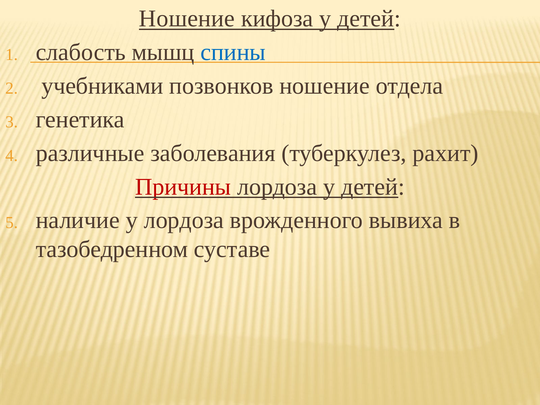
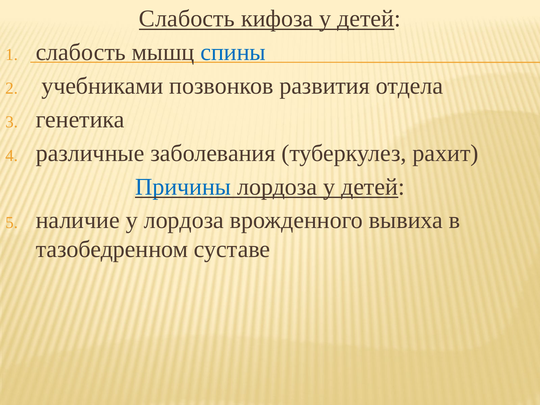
Ношение at (187, 19): Ношение -> Слабость
позвонков ношение: ношение -> развития
Причины colour: red -> blue
